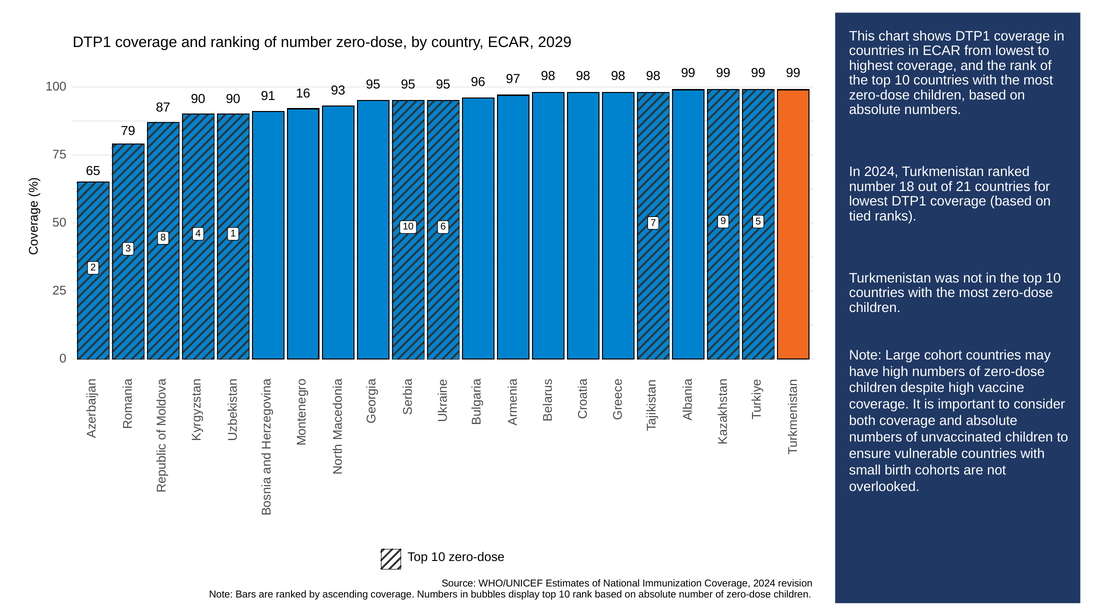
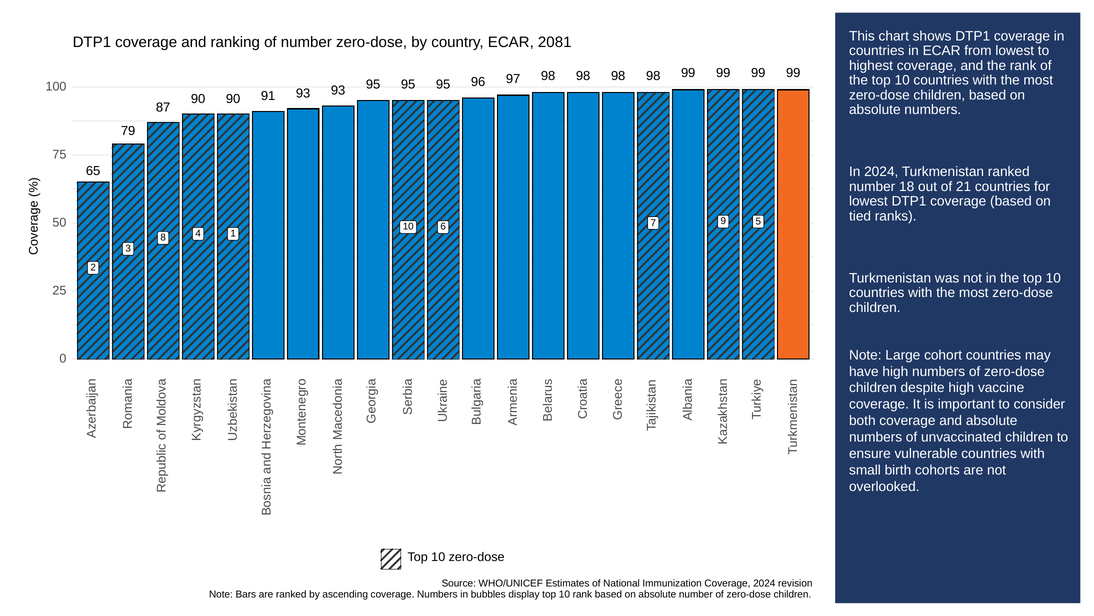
2029: 2029 -> 2081
91 16: 16 -> 93
